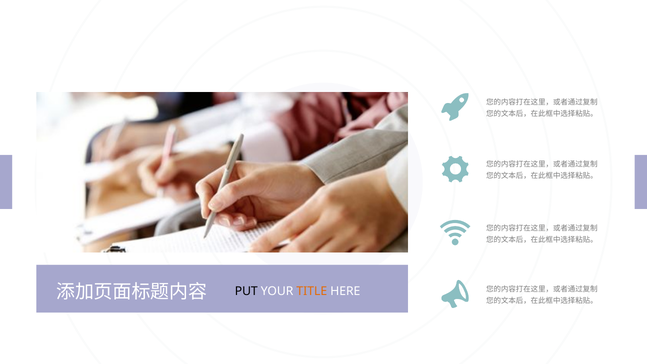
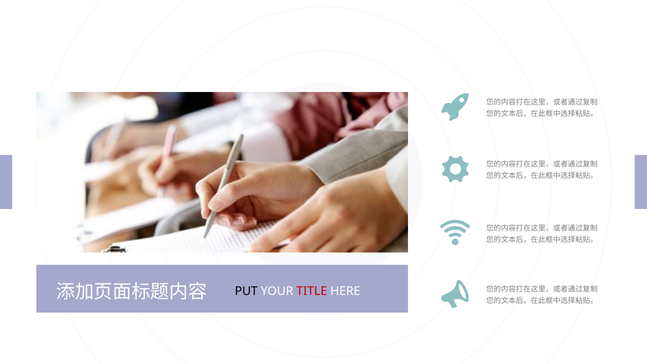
TITLE colour: orange -> red
